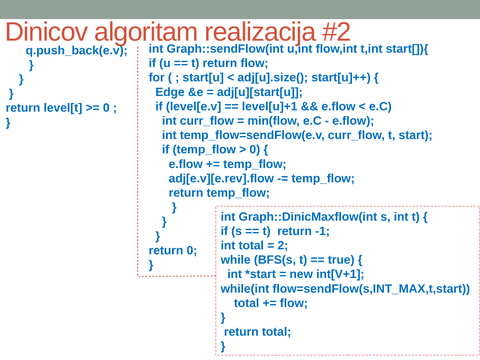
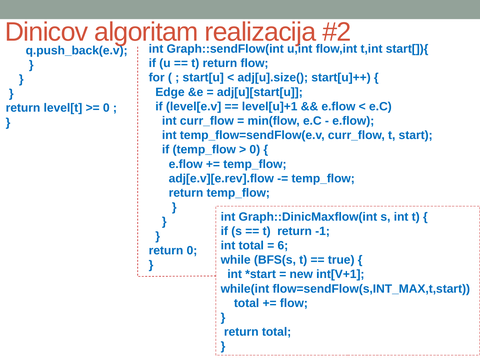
2: 2 -> 6
